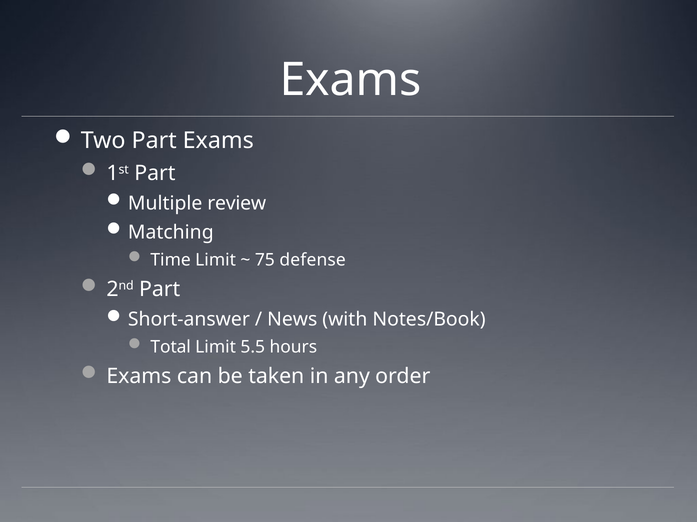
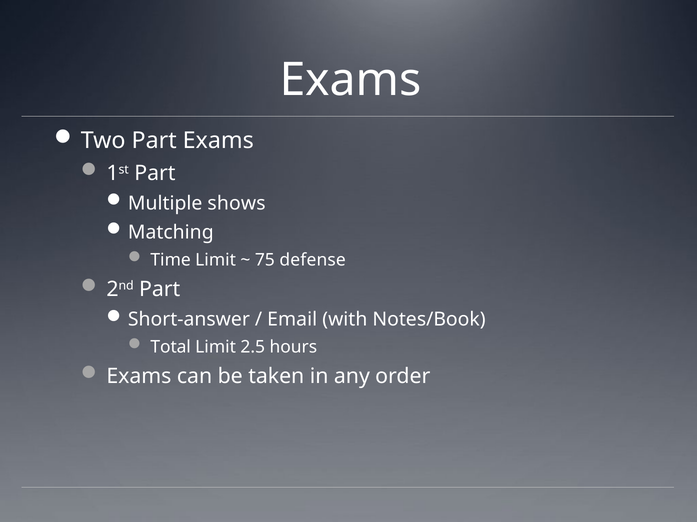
review: review -> shows
News: News -> Email
5.5: 5.5 -> 2.5
